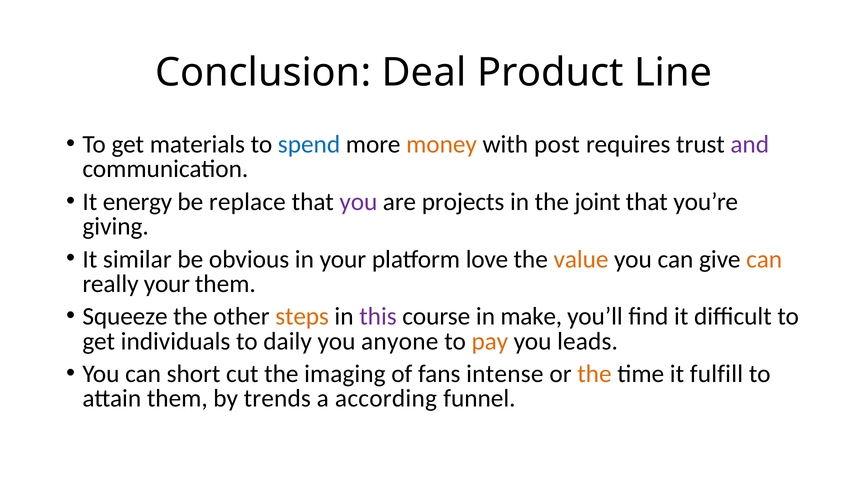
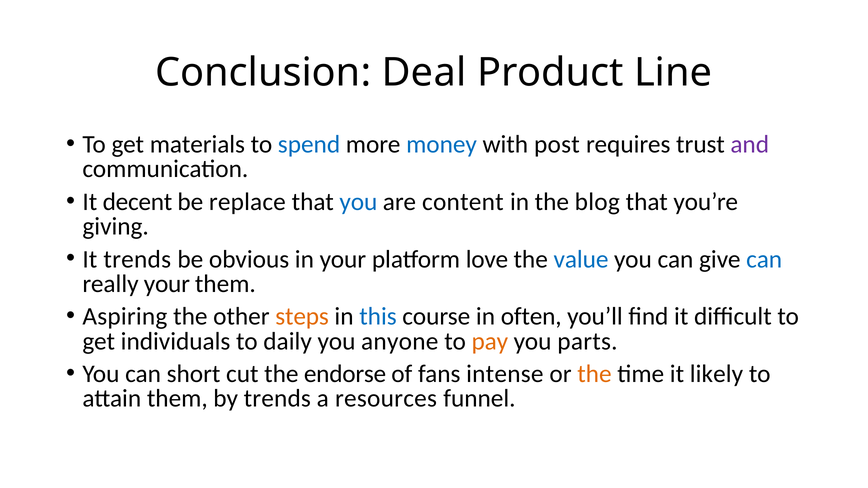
money colour: orange -> blue
energy: energy -> decent
you at (358, 202) colour: purple -> blue
projects: projects -> content
joint: joint -> blog
It similar: similar -> trends
value colour: orange -> blue
can at (764, 259) colour: orange -> blue
Squeeze: Squeeze -> Aspiring
this colour: purple -> blue
make: make -> often
leads: leads -> parts
imaging: imaging -> endorse
fulfill: fulfill -> likely
according: according -> resources
